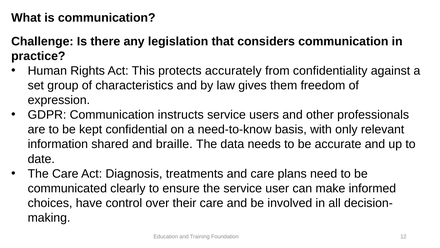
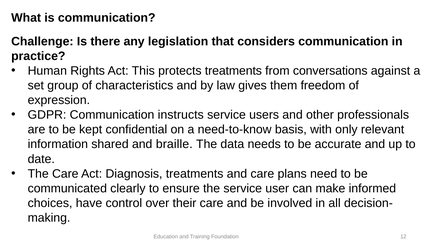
protects accurately: accurately -> treatments
confidentiality: confidentiality -> conversations
